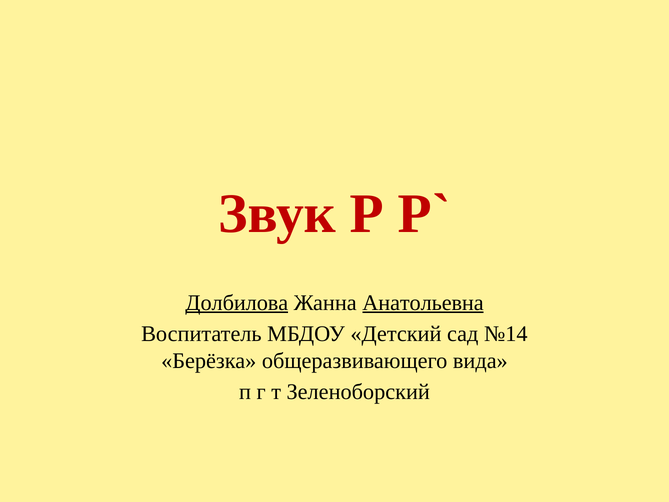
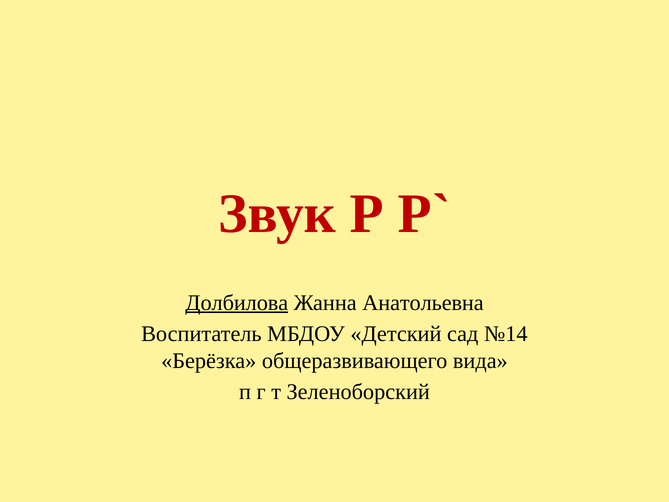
Анатольевна underline: present -> none
